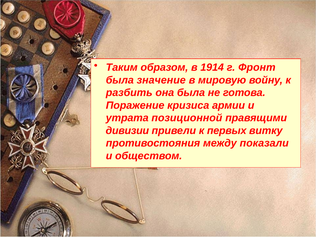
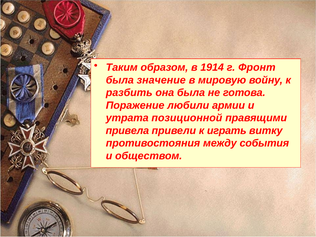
кризиса: кризиса -> любили
дивизии: дивизии -> привела
первых: первых -> играть
показали: показали -> события
